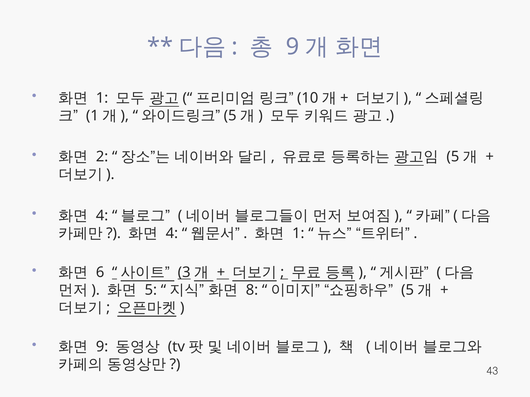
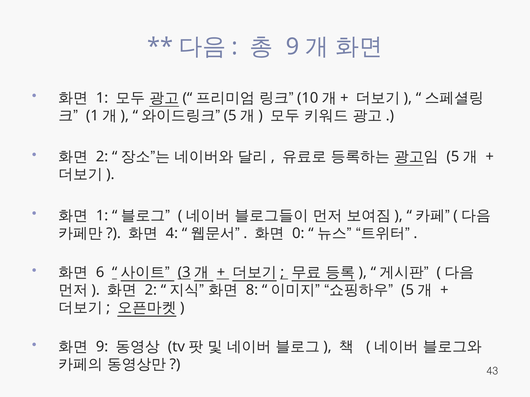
4 at (102, 216): 4 -> 1
1 at (298, 233): 1 -> 0
5 at (151, 290): 5 -> 2
